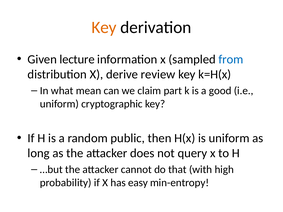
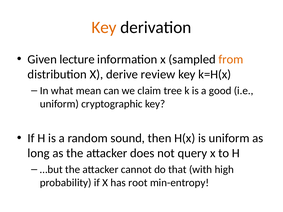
from colour: blue -> orange
part: part -> tree
public: public -> sound
easy: easy -> root
